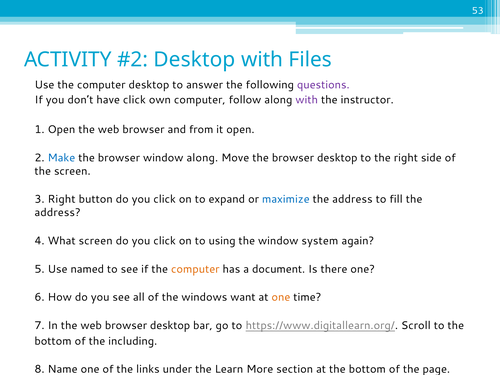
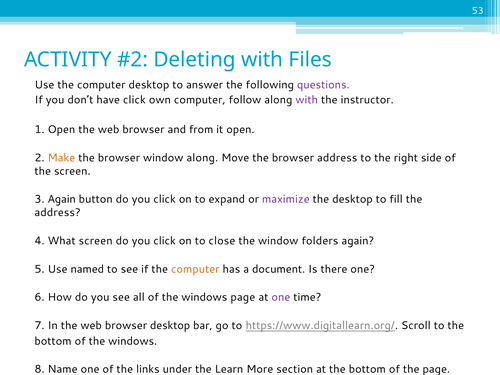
Desktop at (194, 60): Desktop -> Deleting
Make colour: blue -> orange
the browser desktop: desktop -> address
3 Right: Right -> Again
maximize colour: blue -> purple
address at (352, 199): address -> desktop
using: using -> close
system: system -> folders
windows want: want -> page
one at (281, 297) colour: orange -> purple
bottom of the including: including -> windows
